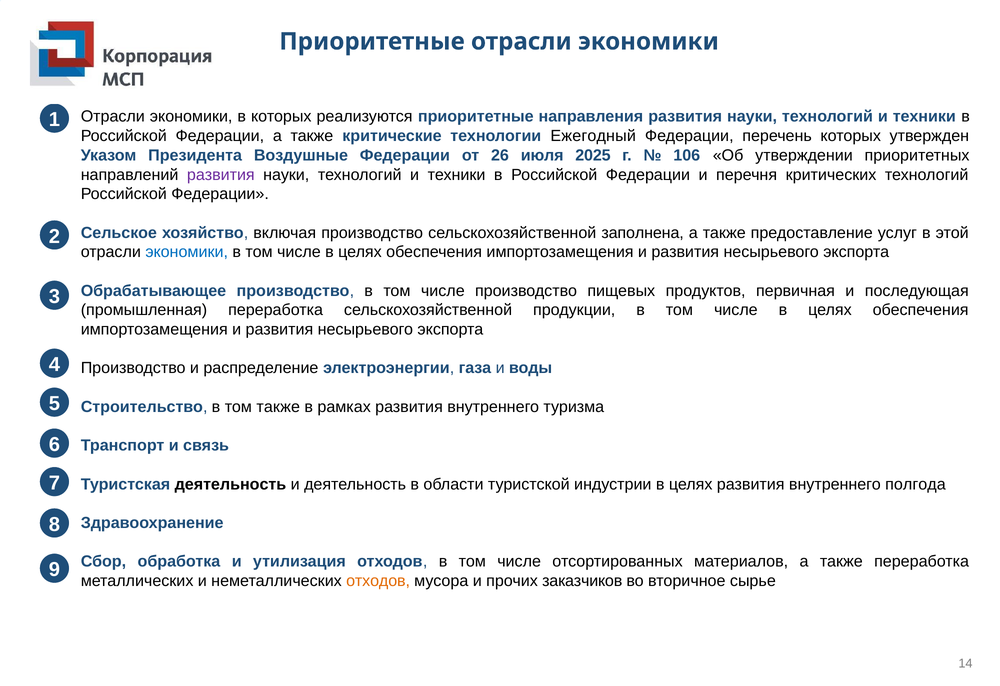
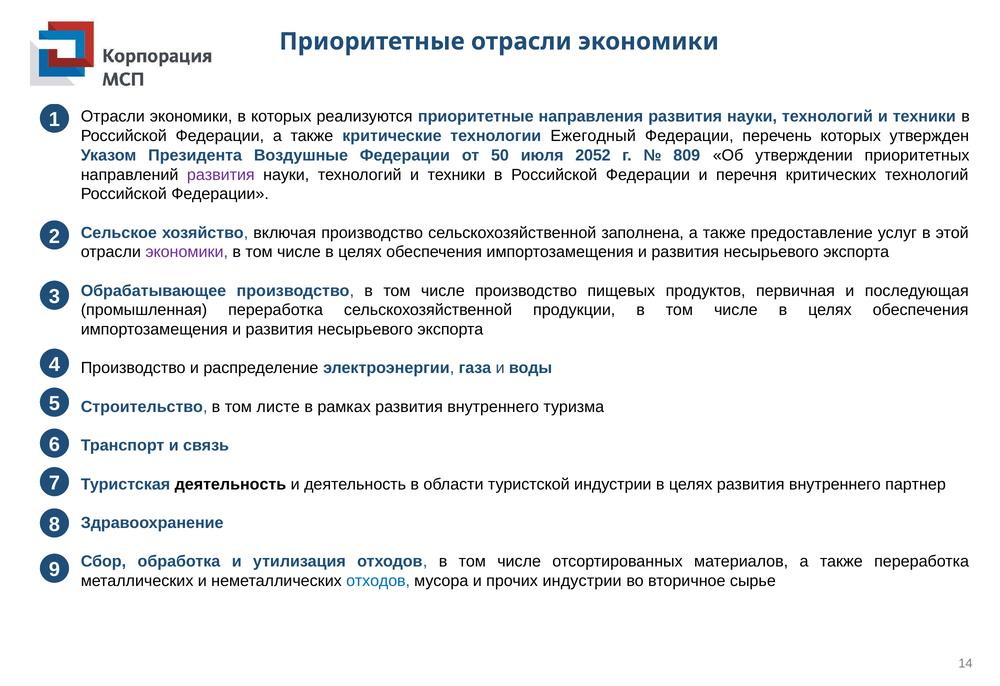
26: 26 -> 50
2025: 2025 -> 2052
106: 106 -> 809
экономики at (187, 252) colour: blue -> purple
том также: также -> листе
полгода: полгода -> партнер
отходов at (378, 581) colour: orange -> blue
прочих заказчиков: заказчиков -> индустрии
